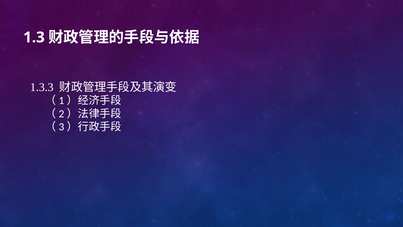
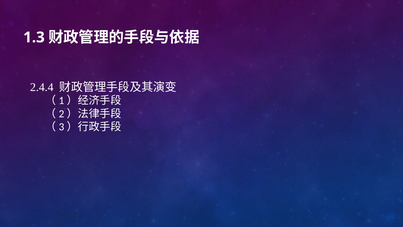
1.3.3: 1.3.3 -> 2.4.4
